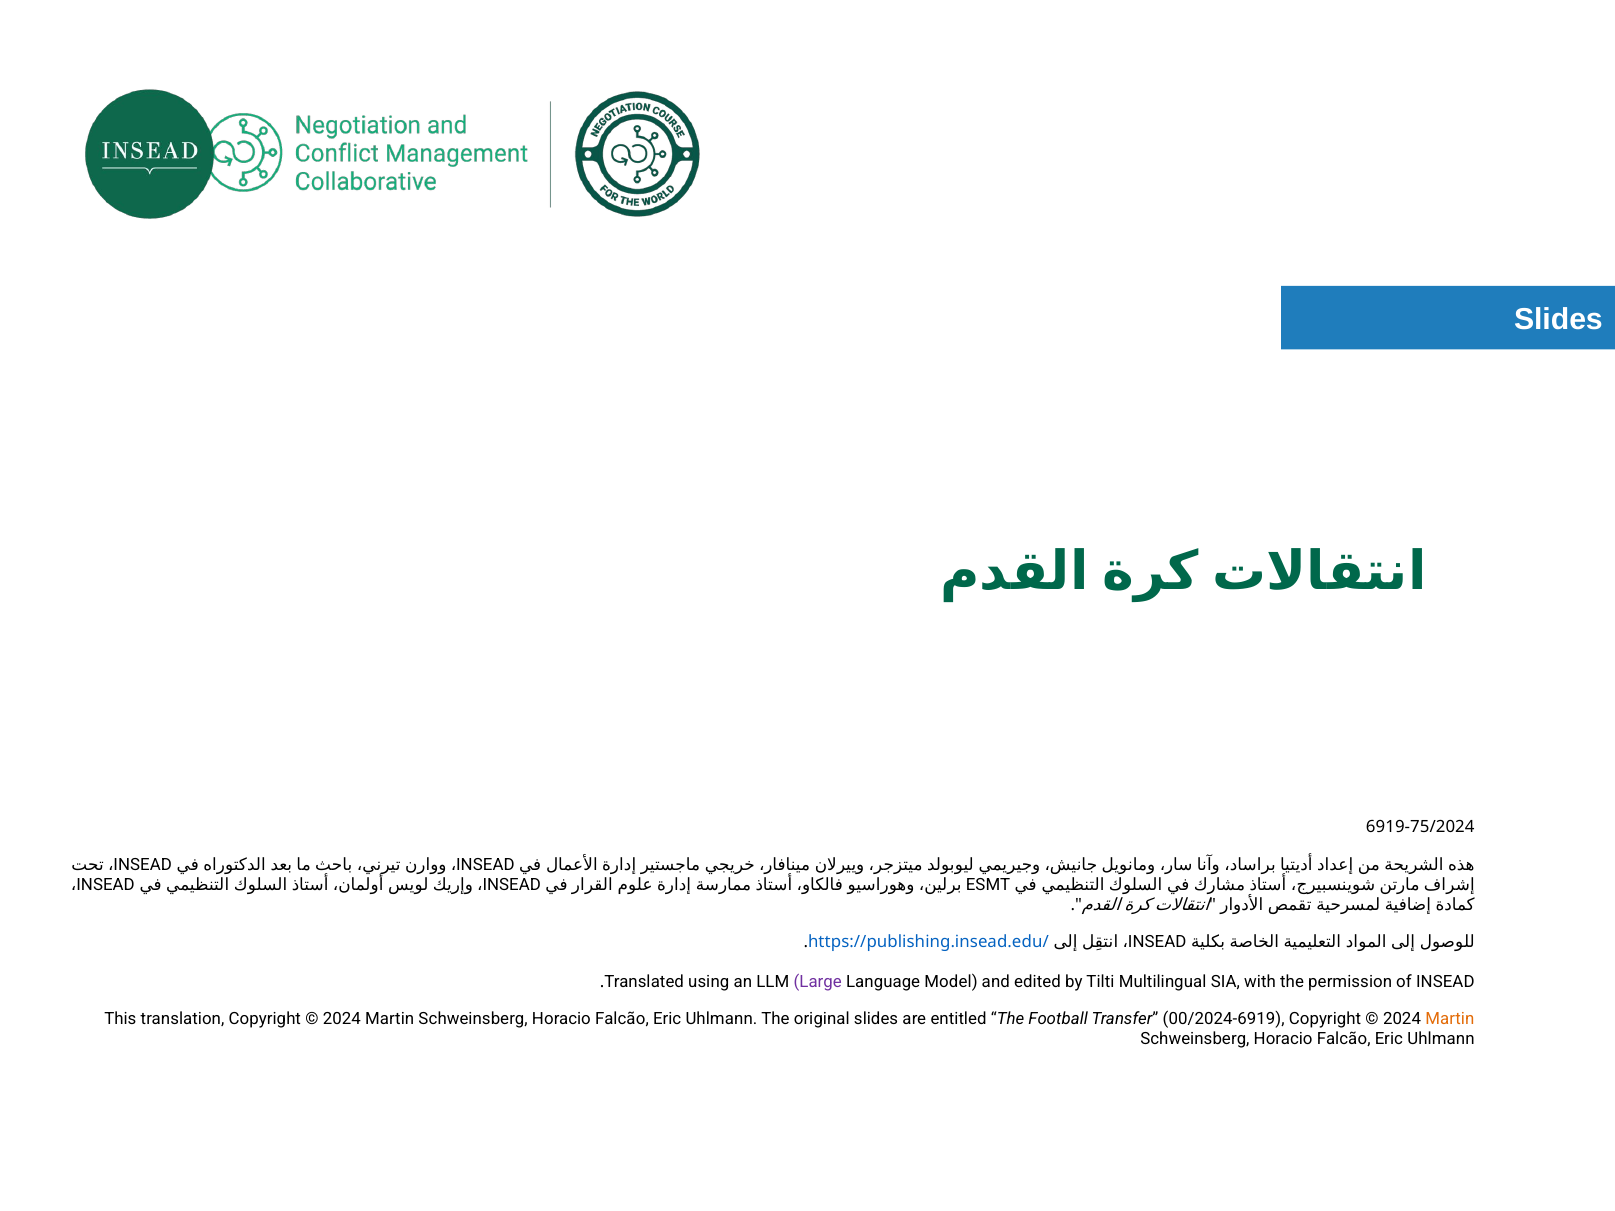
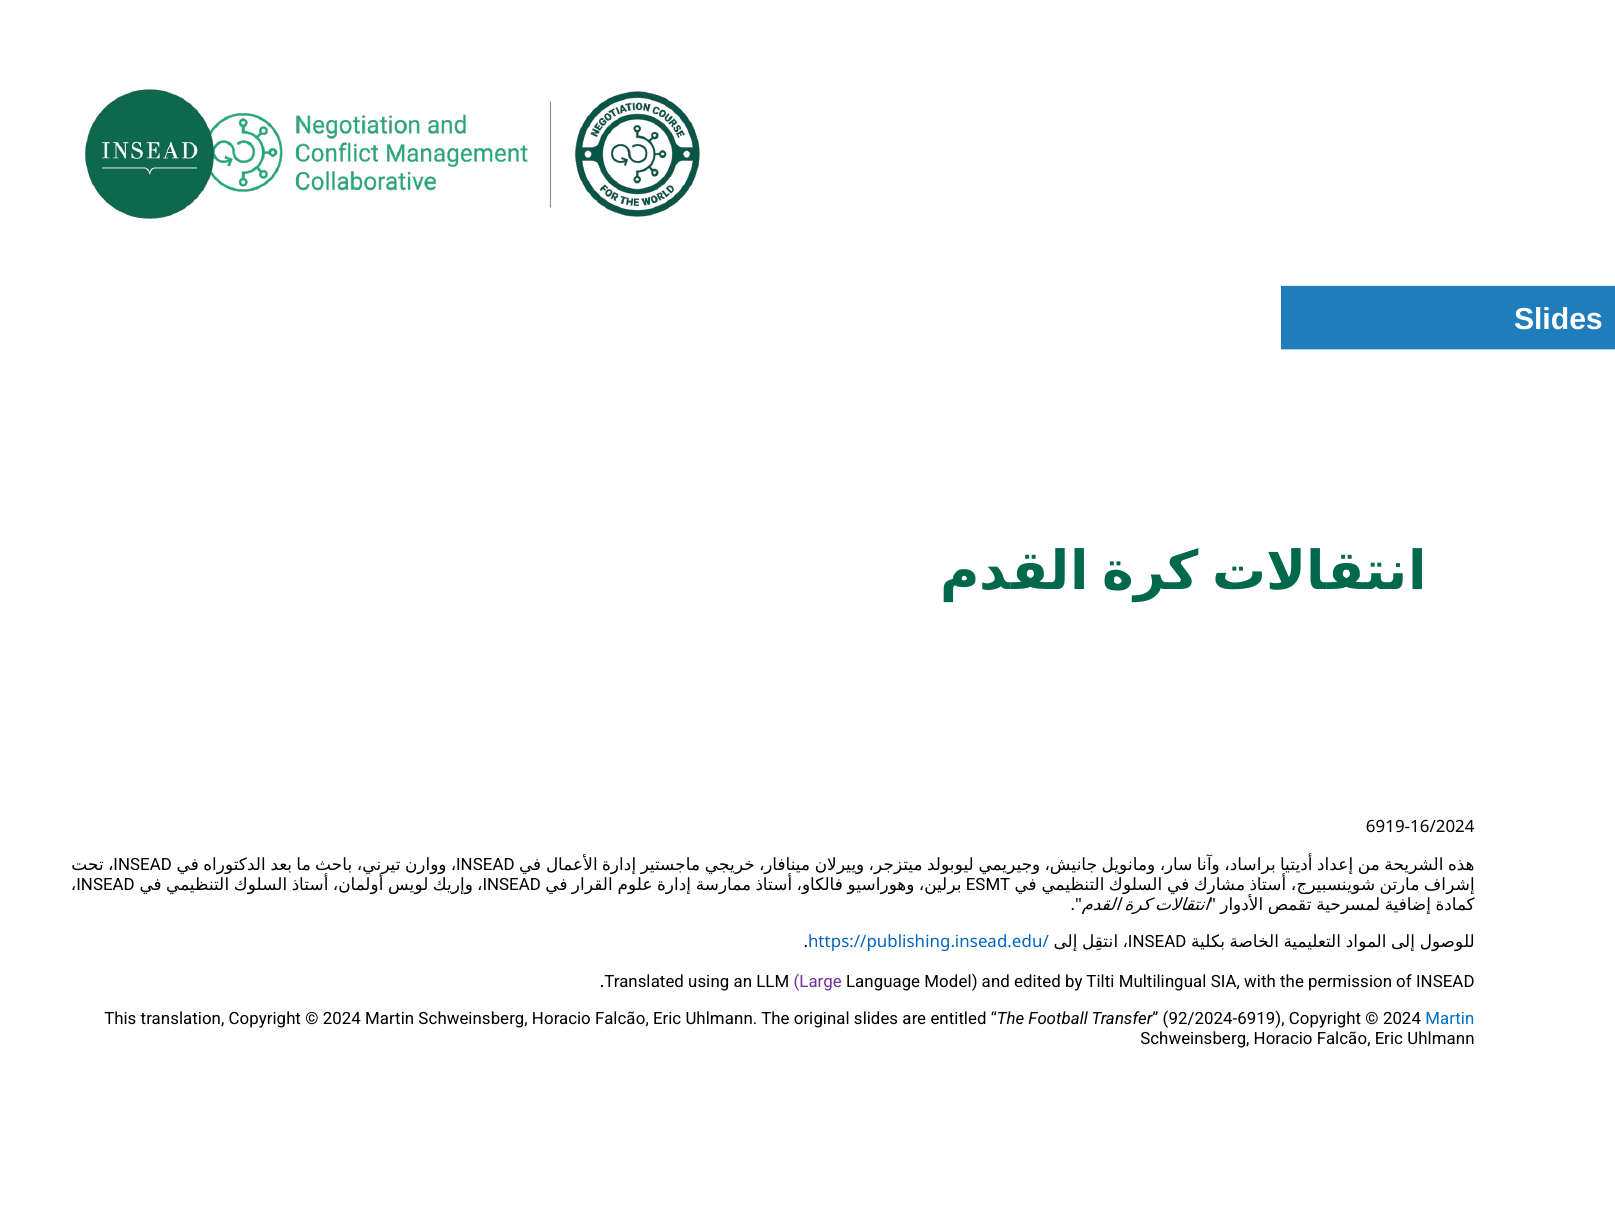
6919-75/2024: 6919-75/2024 -> 6919-16/2024
00/2024-6919: 00/2024-6919 -> 92/2024-6919
Martin at (1450, 1019) colour: orange -> blue
